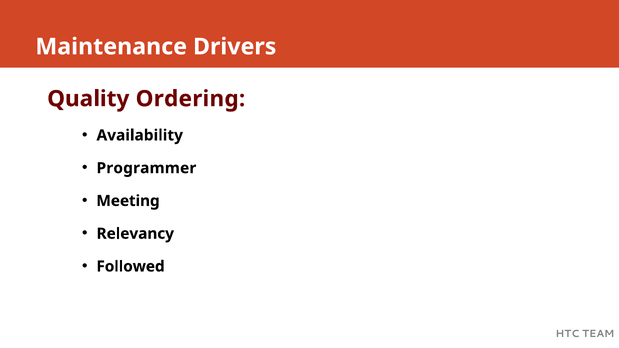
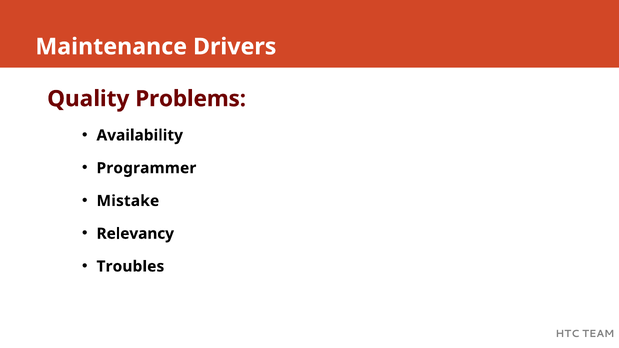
Ordering: Ordering -> Problems
Meeting: Meeting -> Mistake
Followed: Followed -> Troubles
